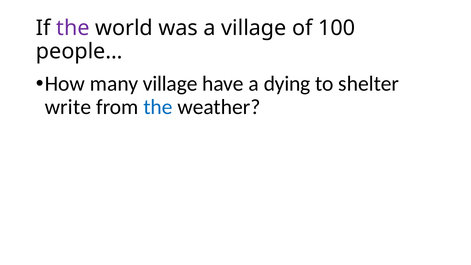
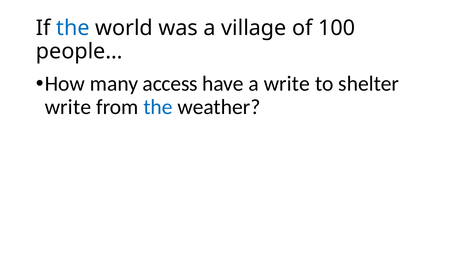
the at (73, 28) colour: purple -> blue
many village: village -> access
a dying: dying -> write
